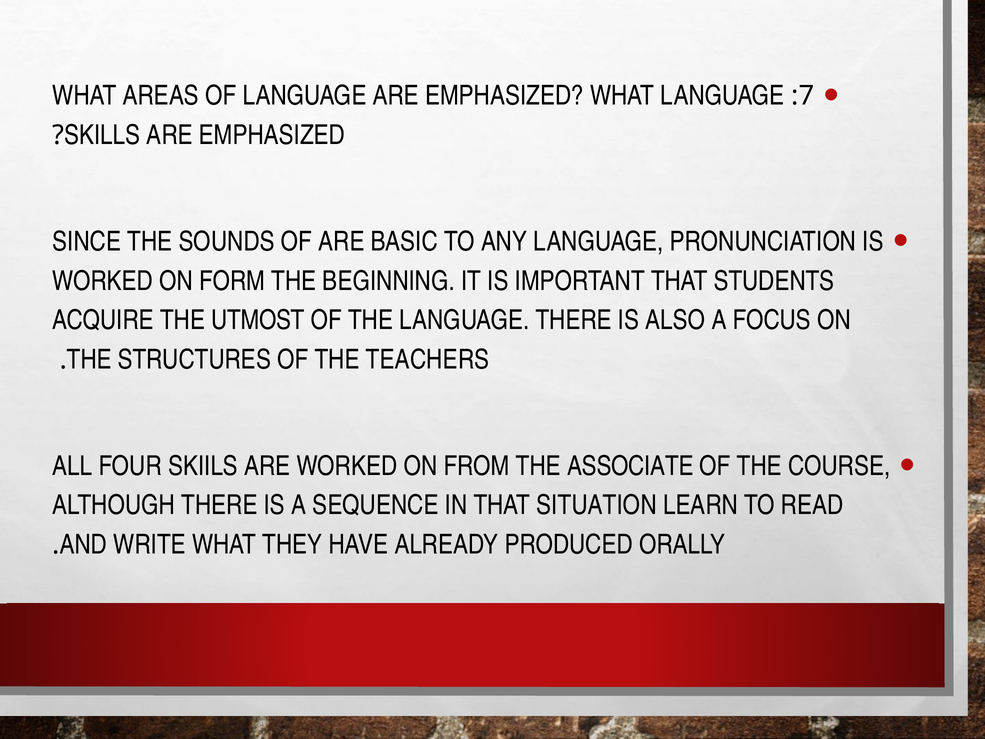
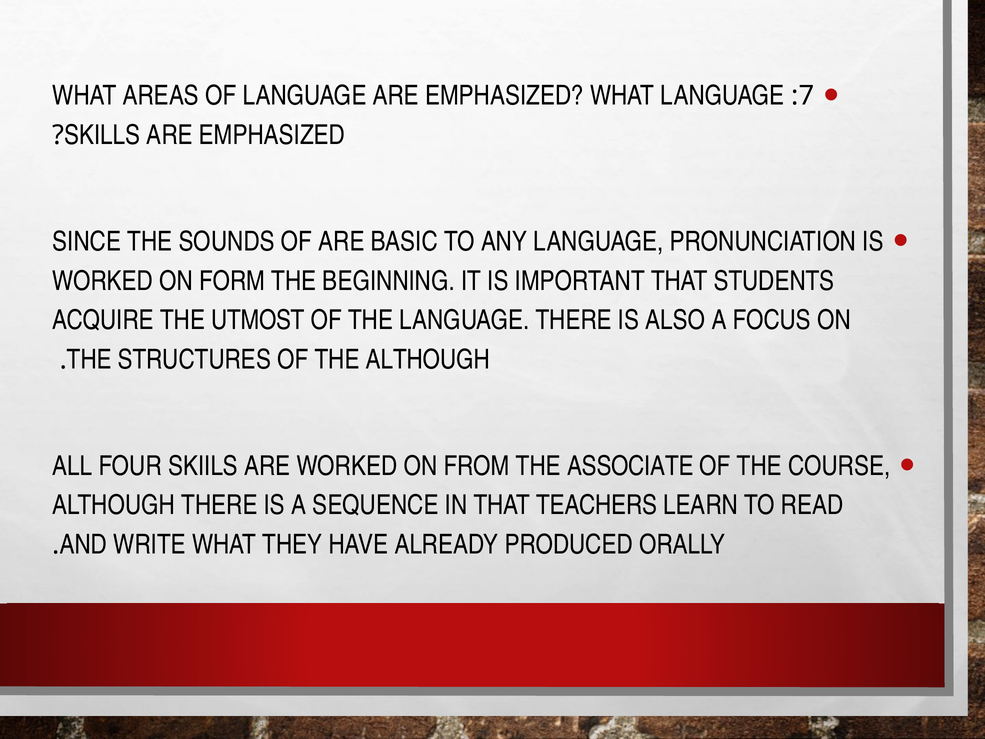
THE TEACHERS: TEACHERS -> ALTHOUGH
SITUATION: SITUATION -> TEACHERS
